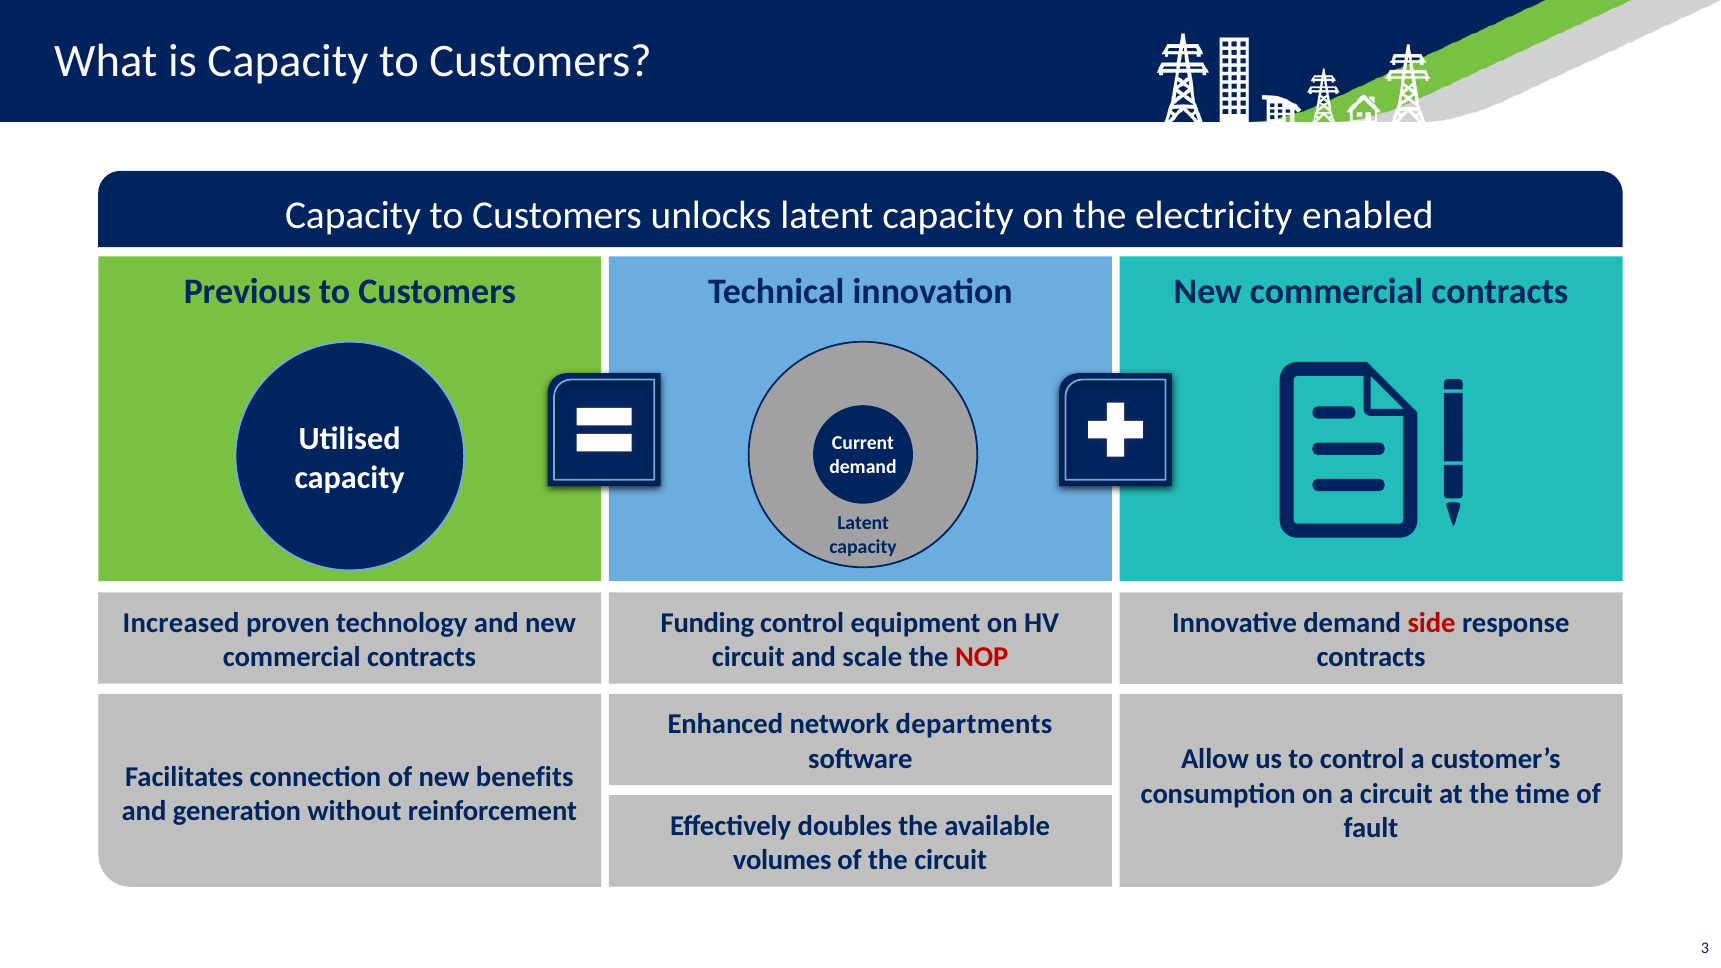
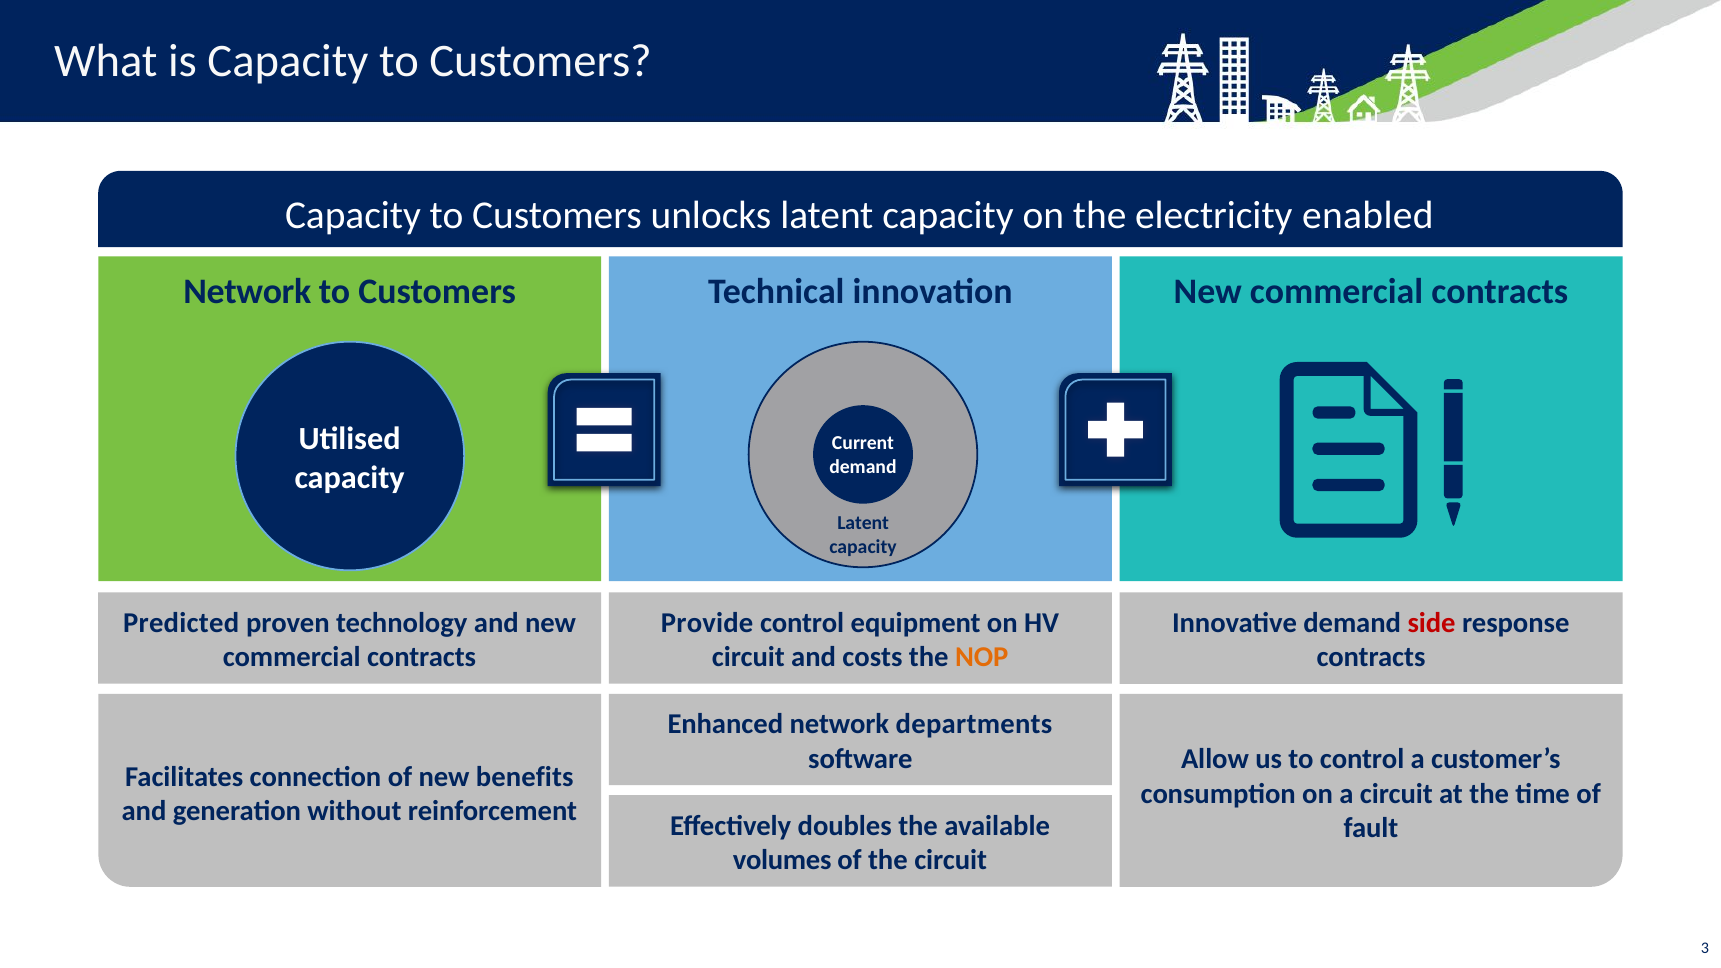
Previous at (247, 292): Previous -> Network
Increased: Increased -> Predicted
Funding: Funding -> Provide
scale: scale -> costs
NOP colour: red -> orange
